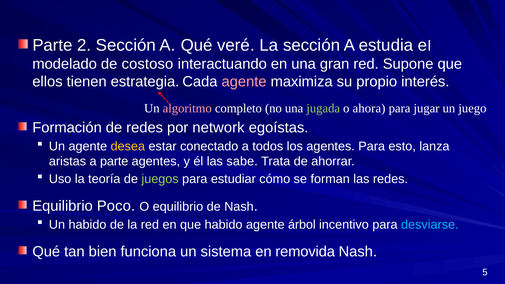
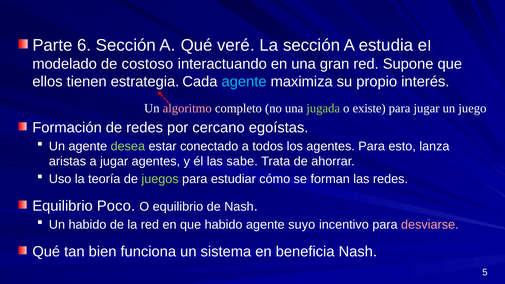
2: 2 -> 6
agente at (244, 82) colour: pink -> light blue
ahora: ahora -> existe
network: network -> cercano
desea colour: yellow -> light green
a parte: parte -> jugar
árbol: árbol -> suyo
desviarse colour: light blue -> pink
removida: removida -> beneficia
